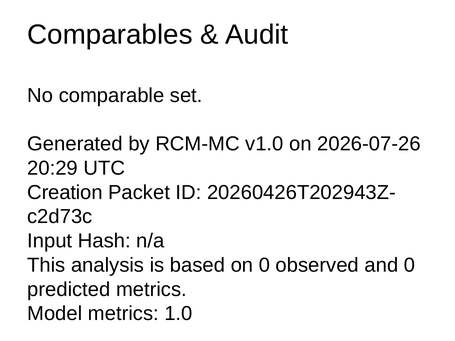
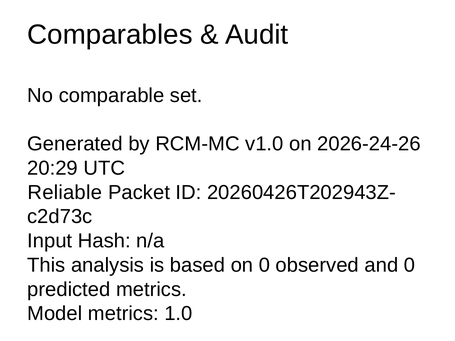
2026-07-26: 2026-07-26 -> 2026-24-26
Creation: Creation -> Reliable
